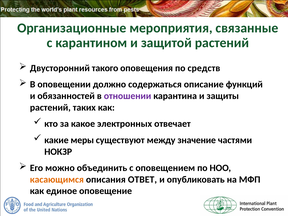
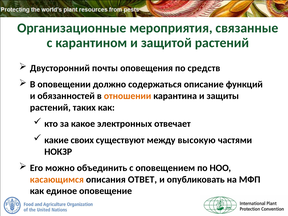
такого: такого -> почты
отношении colour: purple -> orange
меры: меры -> своих
значение: значение -> высокую
